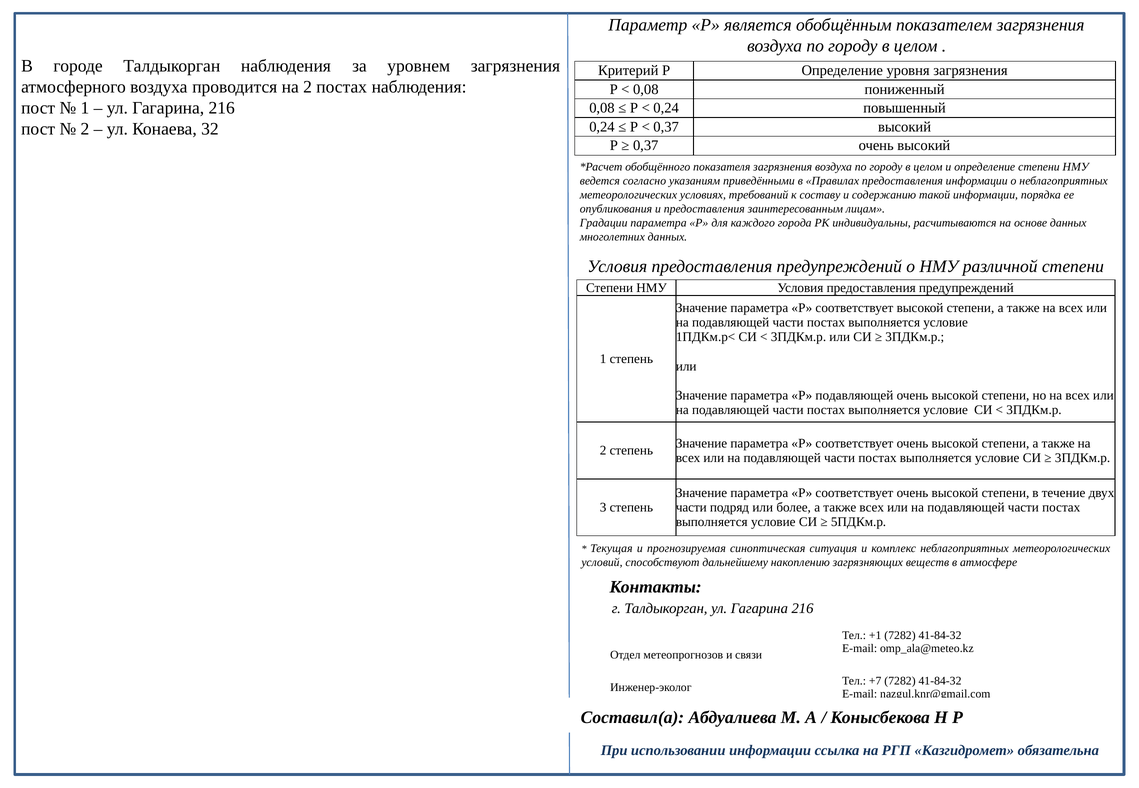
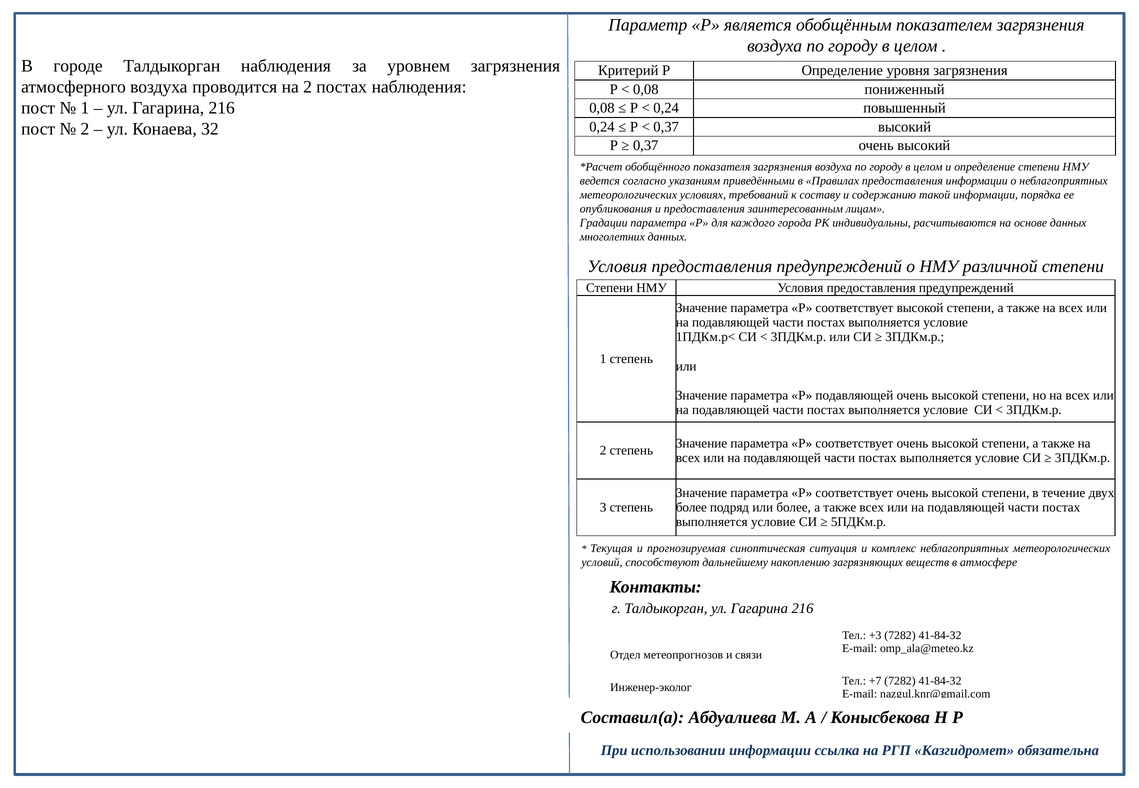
части at (691, 508): части -> более
+1: +1 -> +3
